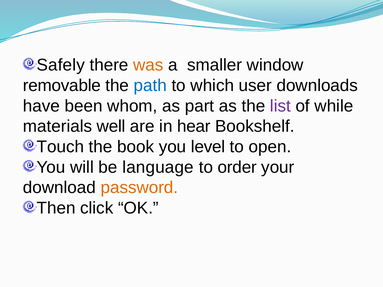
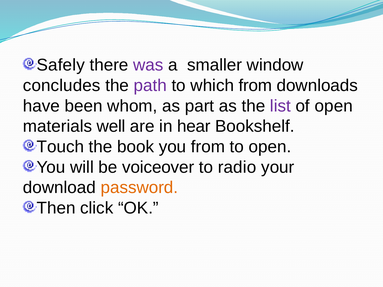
was colour: orange -> purple
removable: removable -> concludes
path colour: blue -> purple
which user: user -> from
of while: while -> open
you level: level -> from
language: language -> voiceover
order: order -> radio
